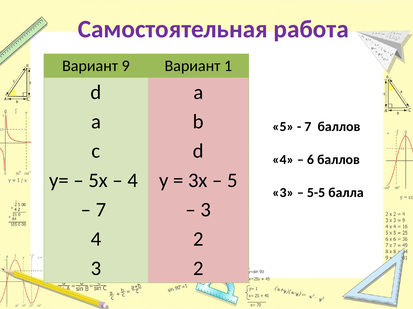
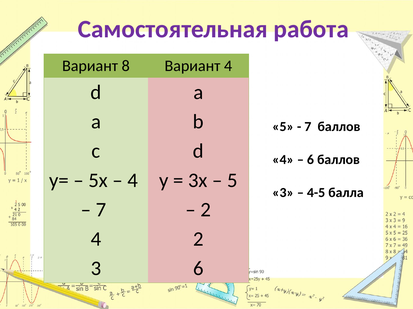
9: 9 -> 8
Вариант 1: 1 -> 4
5-5: 5-5 -> 4-5
3 at (206, 210): 3 -> 2
3 2: 2 -> 6
